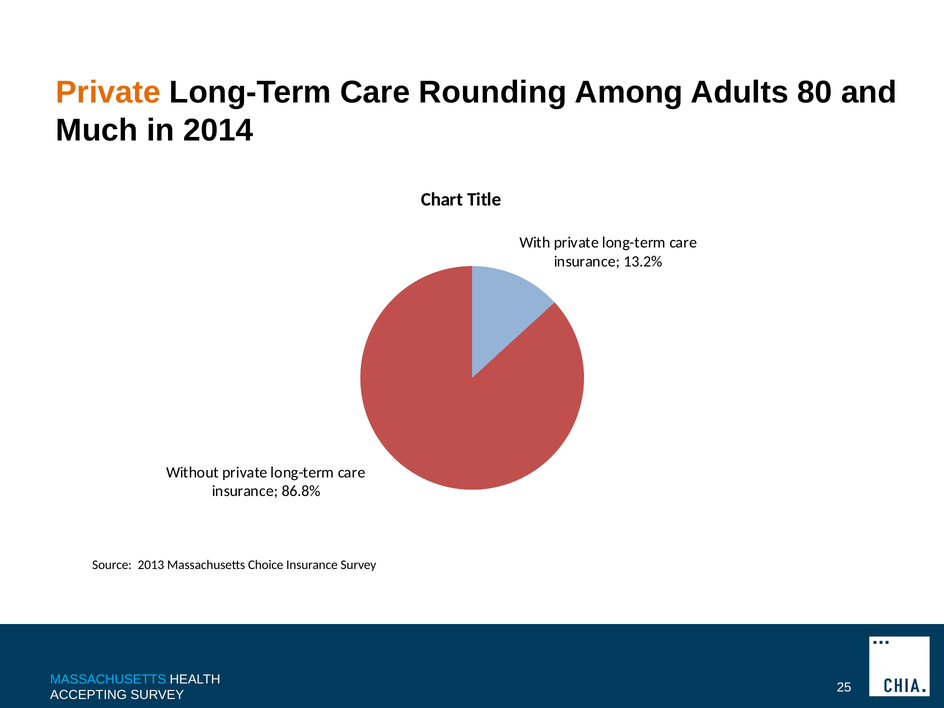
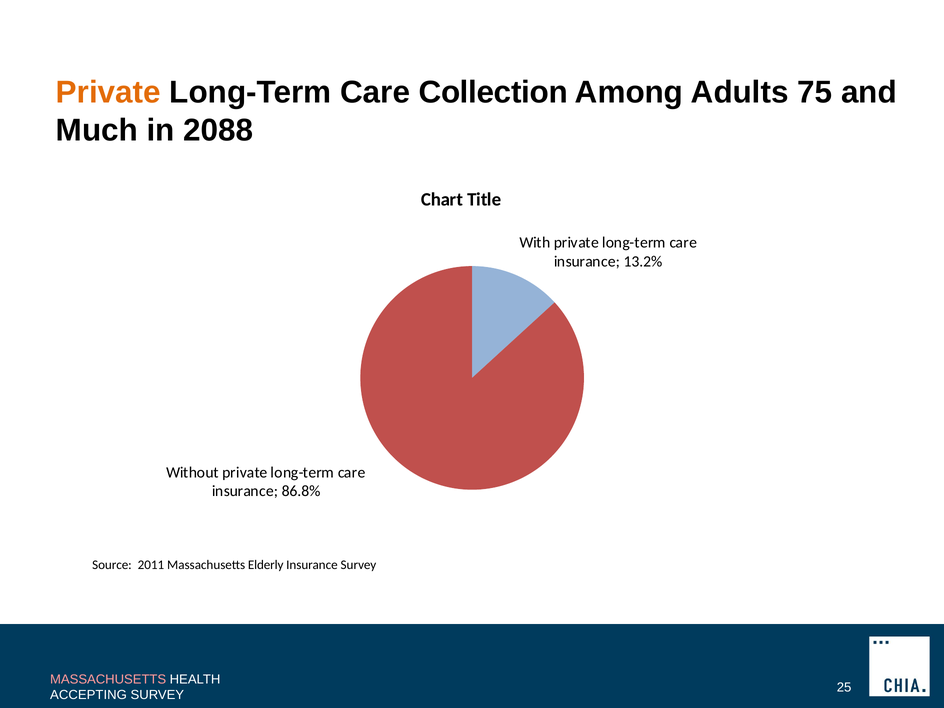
Rounding: Rounding -> Collection
80: 80 -> 75
2014: 2014 -> 2088
2013: 2013 -> 2011
Choice: Choice -> Elderly
MASSACHUSETTS at (108, 679) colour: light blue -> pink
